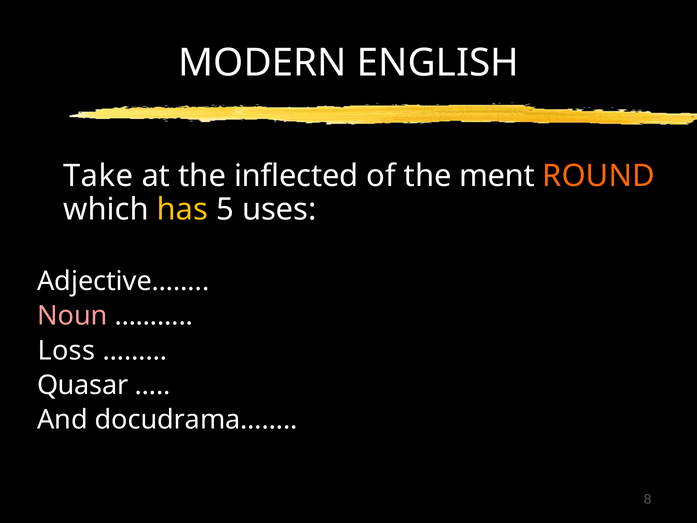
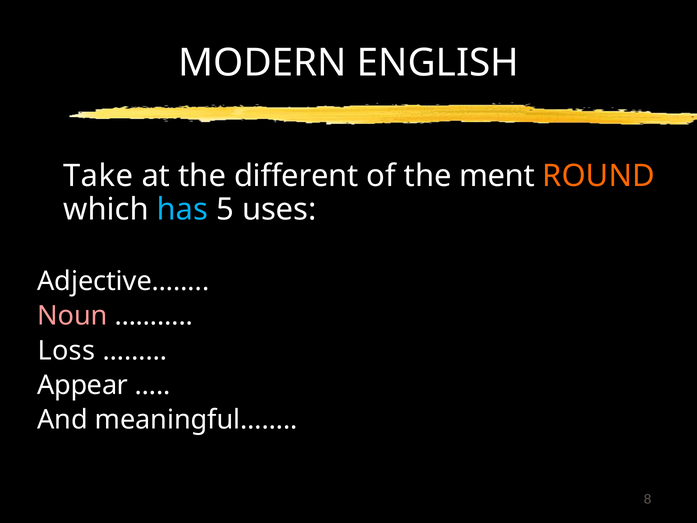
inflected: inflected -> different
has colour: yellow -> light blue
Quasar: Quasar -> Appear
docudrama……: docudrama…… -> meaningful……
